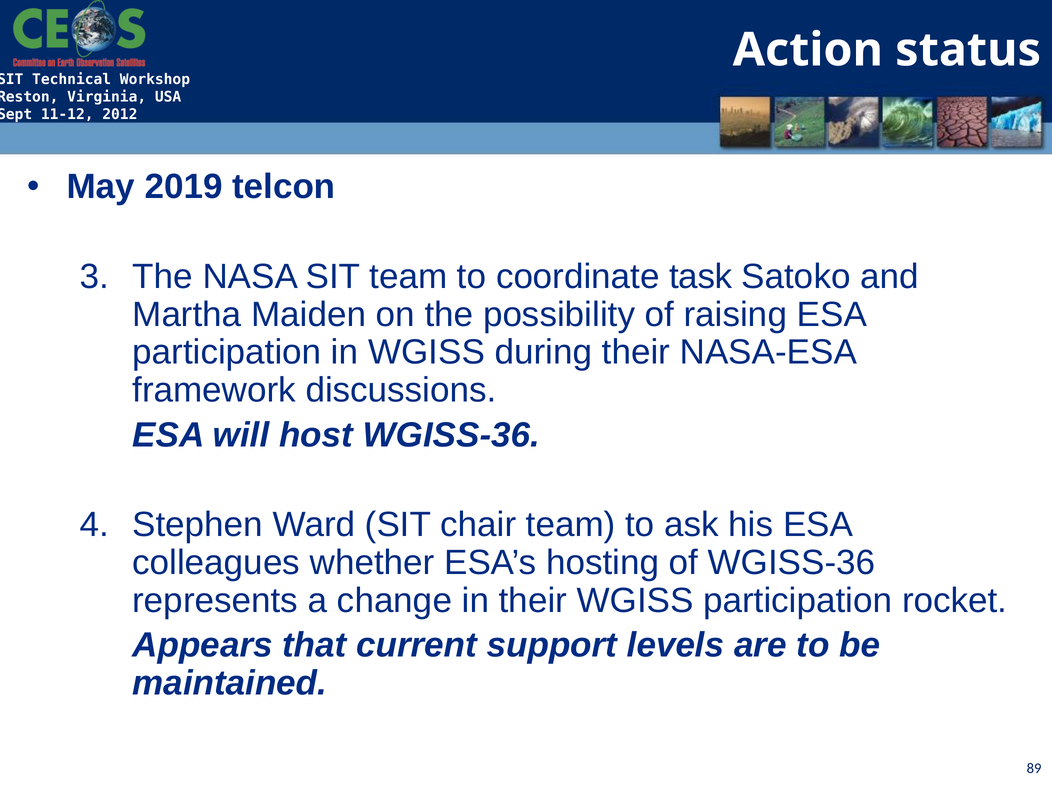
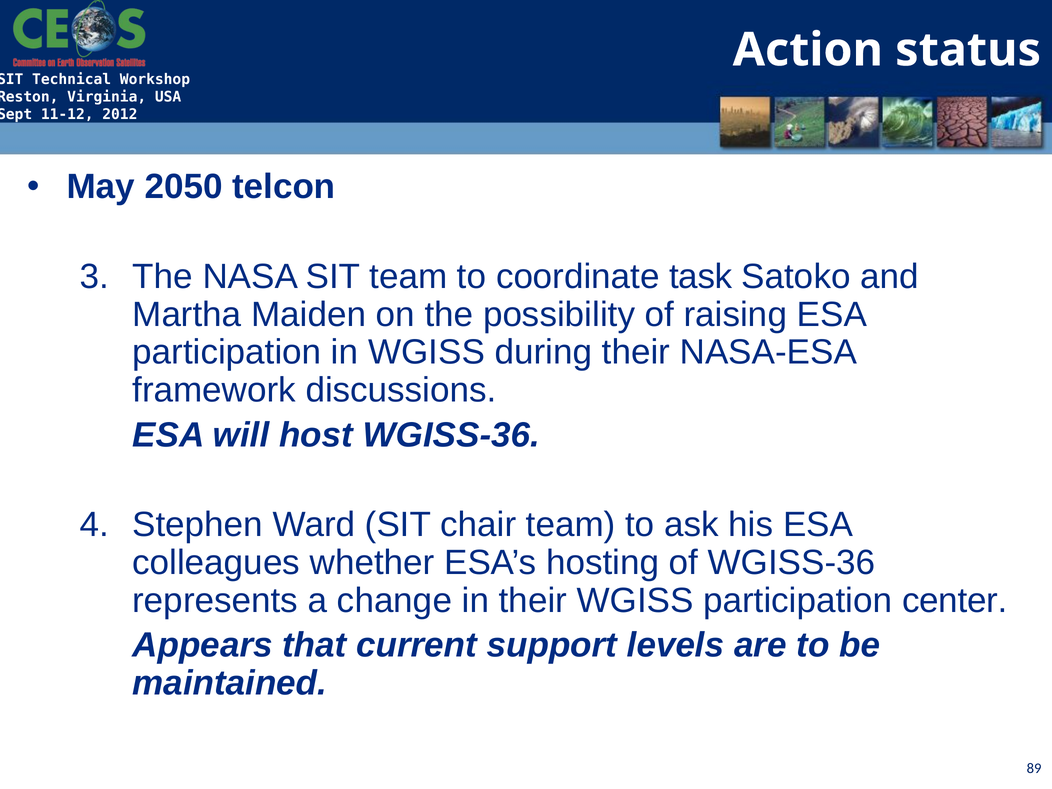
2019: 2019 -> 2050
rocket: rocket -> center
